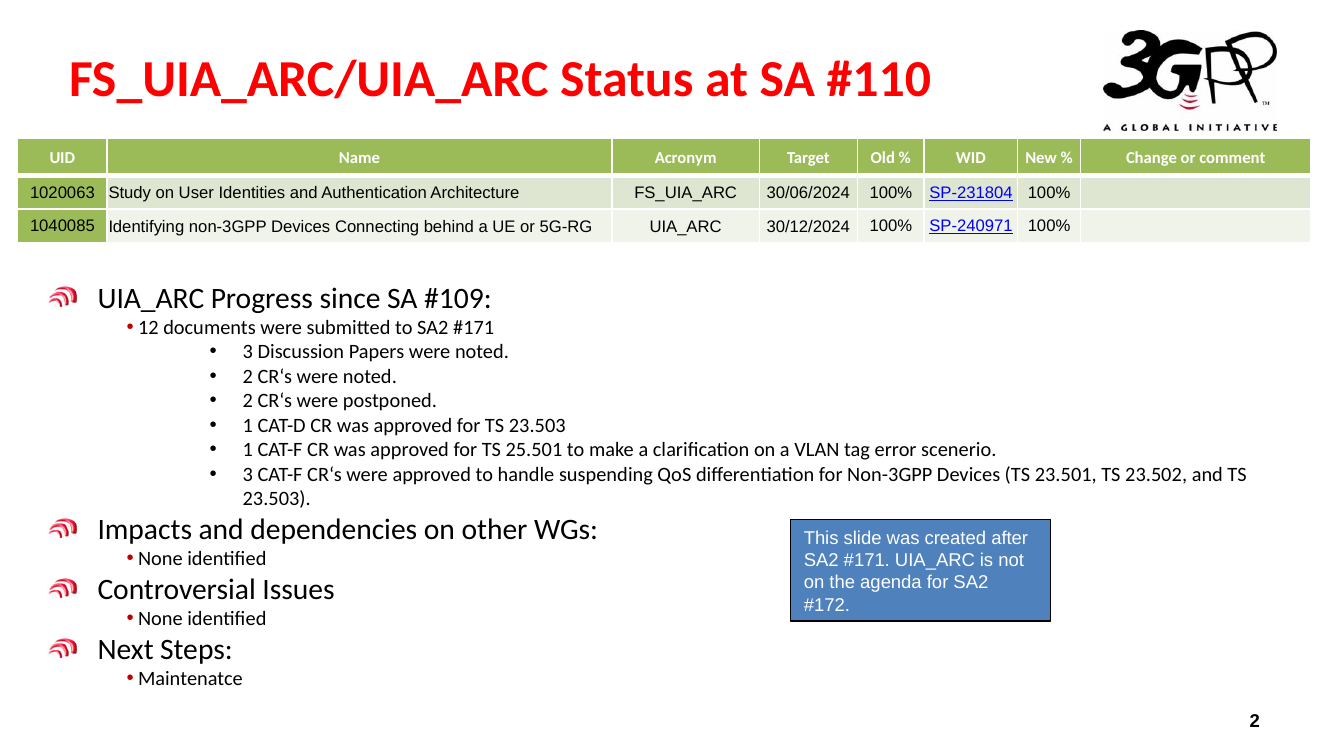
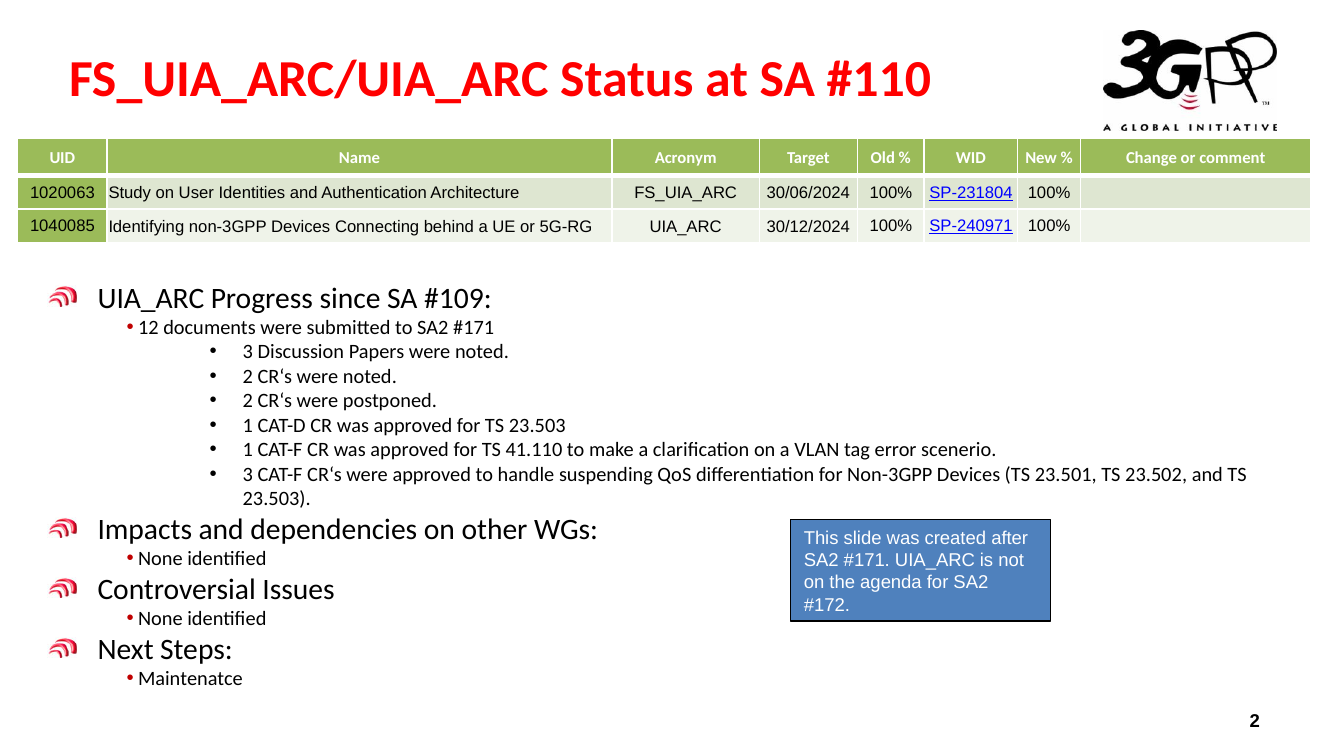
25.501: 25.501 -> 41.110
